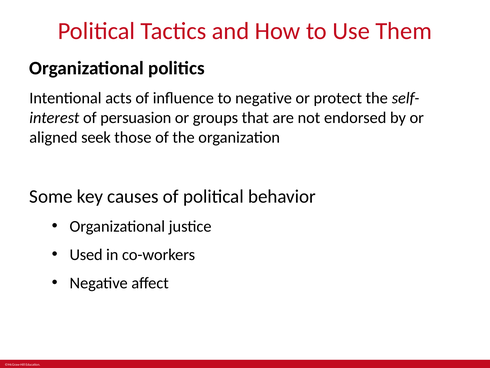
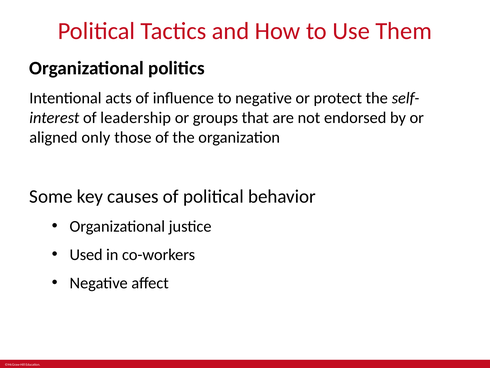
persuasion: persuasion -> leadership
seek: seek -> only
